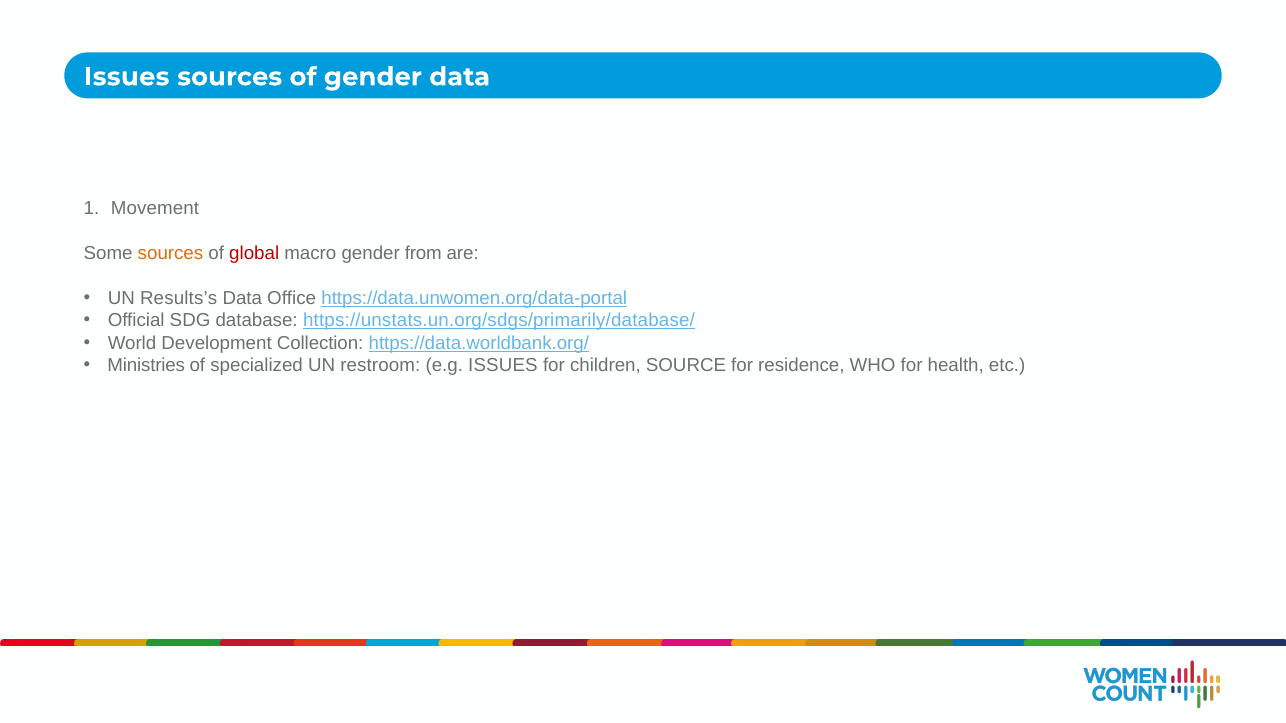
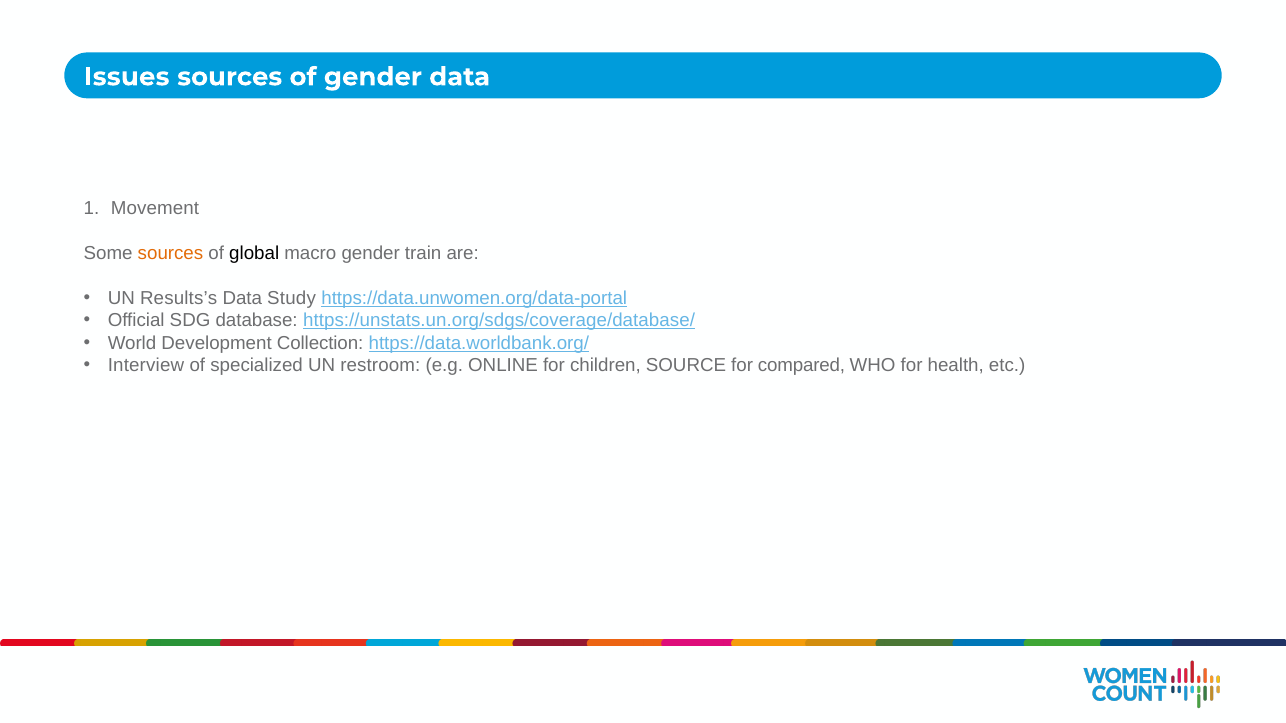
global colour: red -> black
from: from -> train
Office: Office -> Study
https://unstats.un.org/sdgs/primarily/database/: https://unstats.un.org/sdgs/primarily/database/ -> https://unstats.un.org/sdgs/coverage/database/
Ministries: Ministries -> Interview
e.g ISSUES: ISSUES -> ONLINE
residence: residence -> compared
